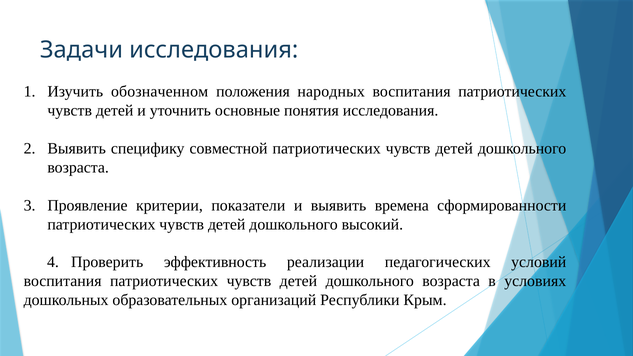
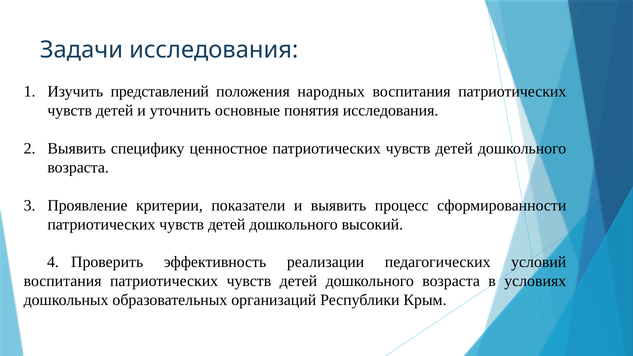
обозначенном: обозначенном -> представлений
совместной: совместной -> ценностное
времена: времена -> процесс
